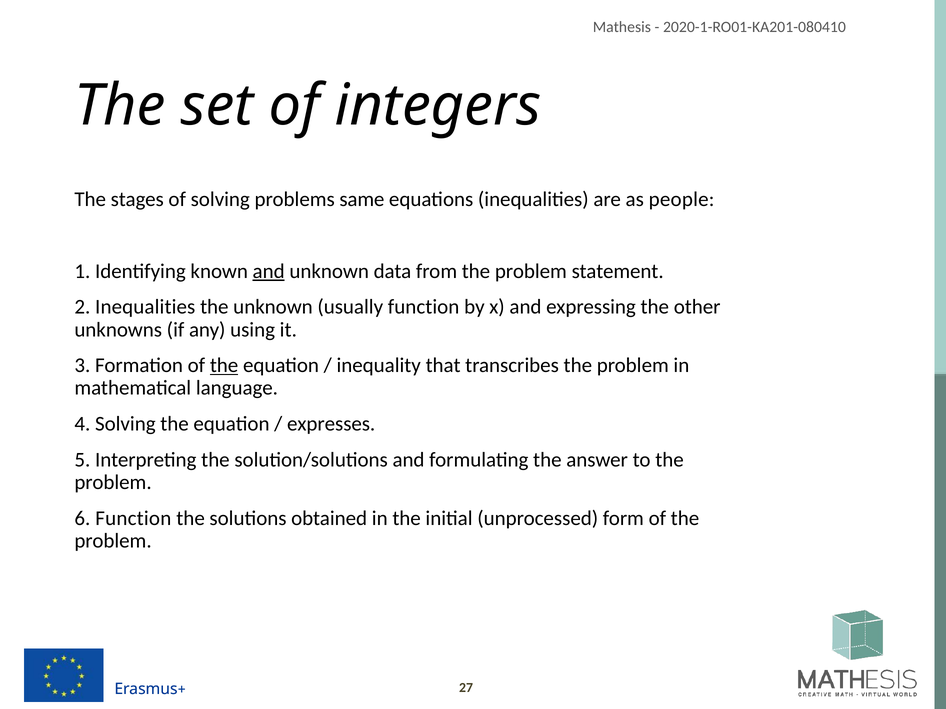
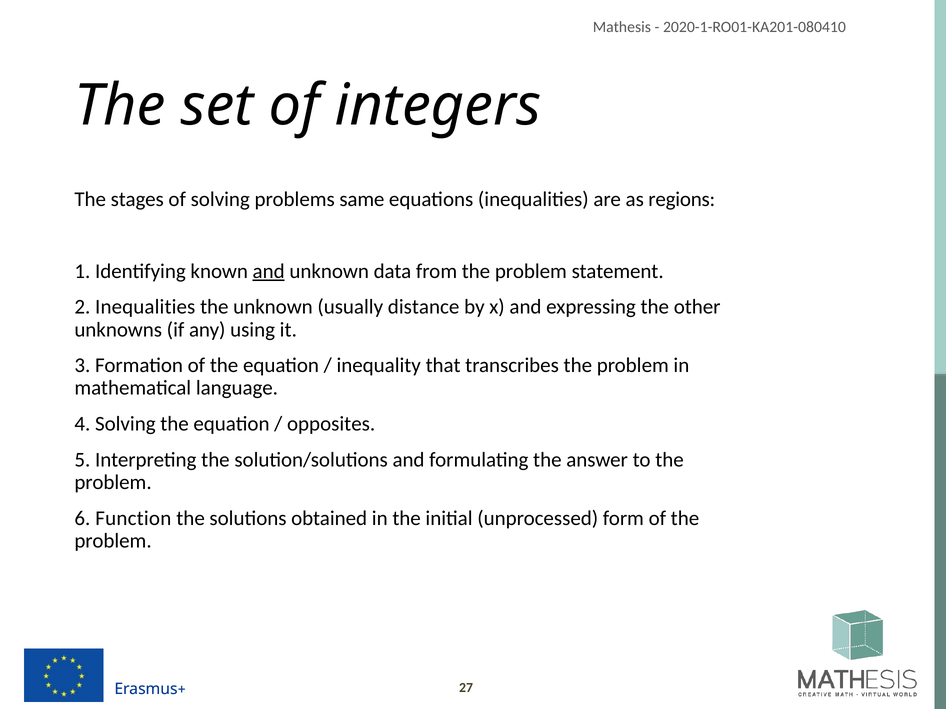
people: people -> regions
usually function: function -> distance
the at (224, 366) underline: present -> none
expresses: expresses -> opposites
